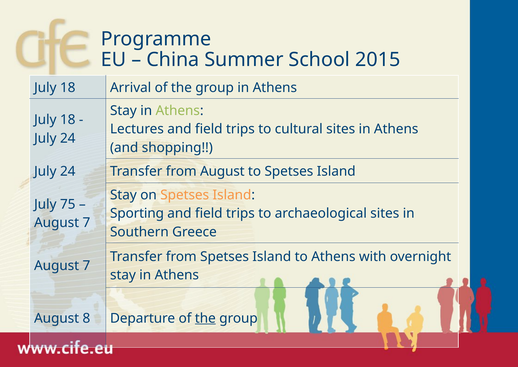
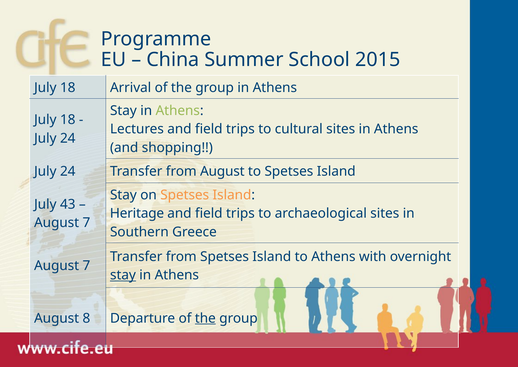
75: 75 -> 43
Sporting: Sporting -> Heritage
stay at (123, 275) underline: none -> present
